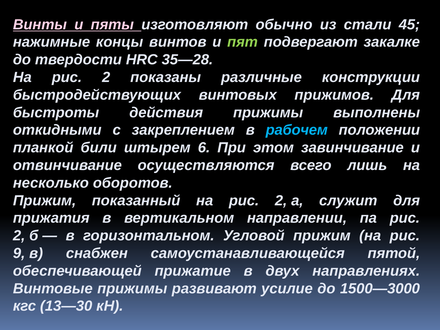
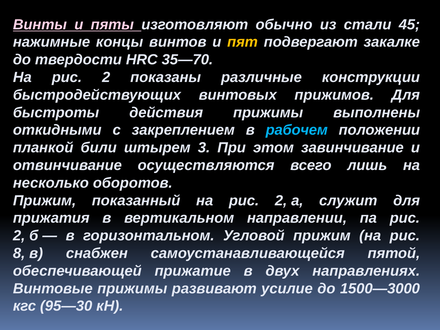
пят colour: light green -> yellow
35—28: 35—28 -> 35—70
6: 6 -> 3
9: 9 -> 8
13—30: 13—30 -> 95—30
